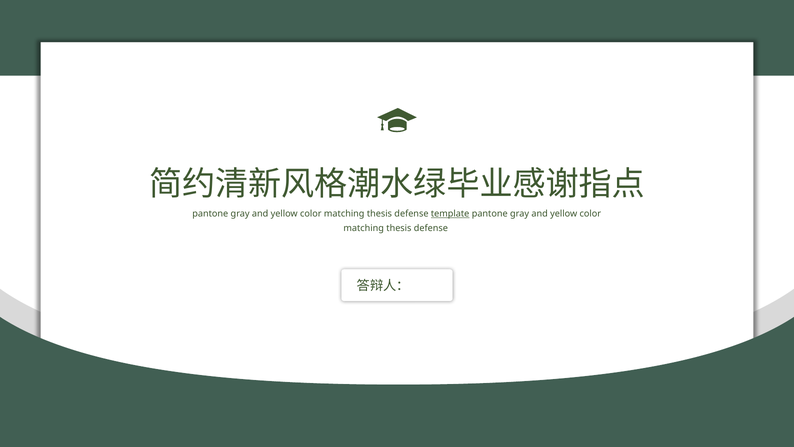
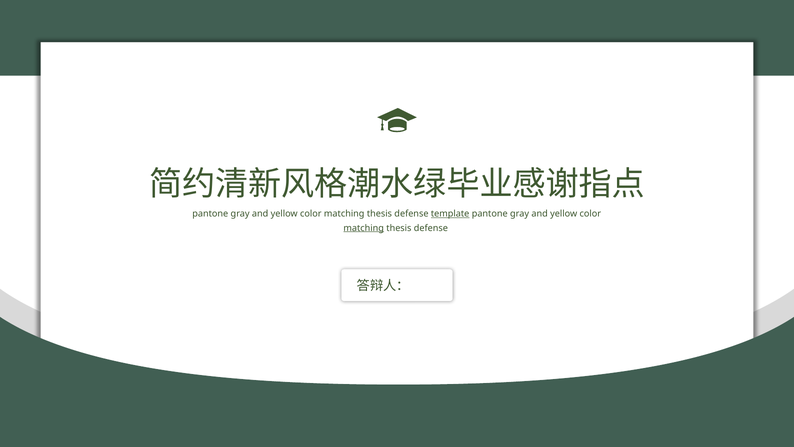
matching at (364, 228) underline: none -> present
